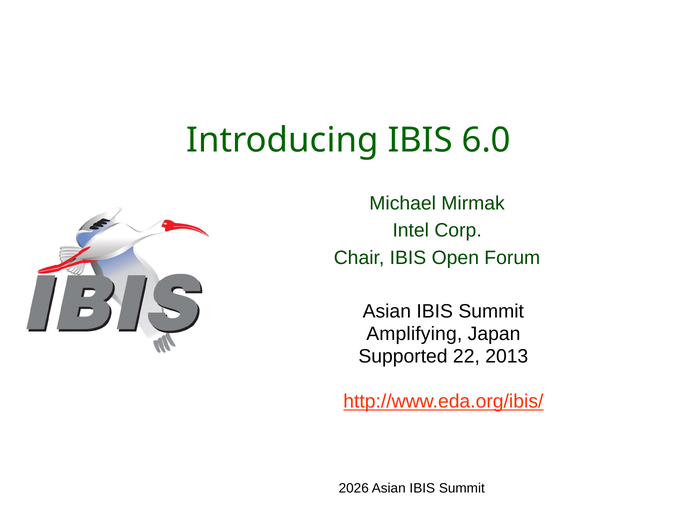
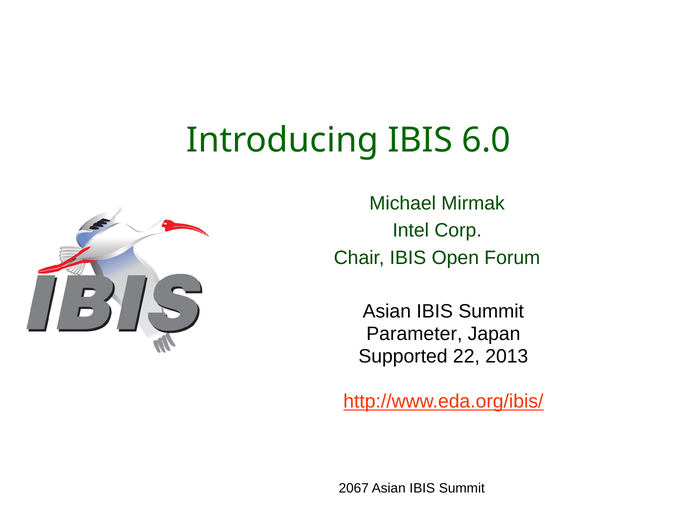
Amplifying: Amplifying -> Parameter
2026: 2026 -> 2067
